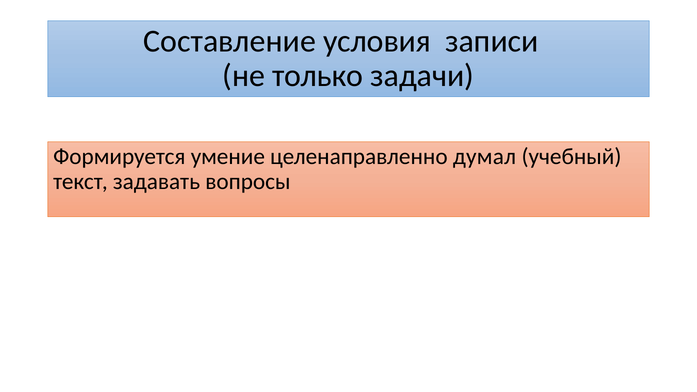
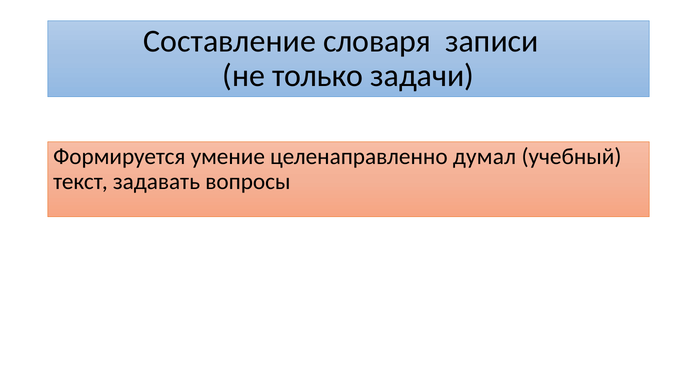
условия: условия -> словаря
